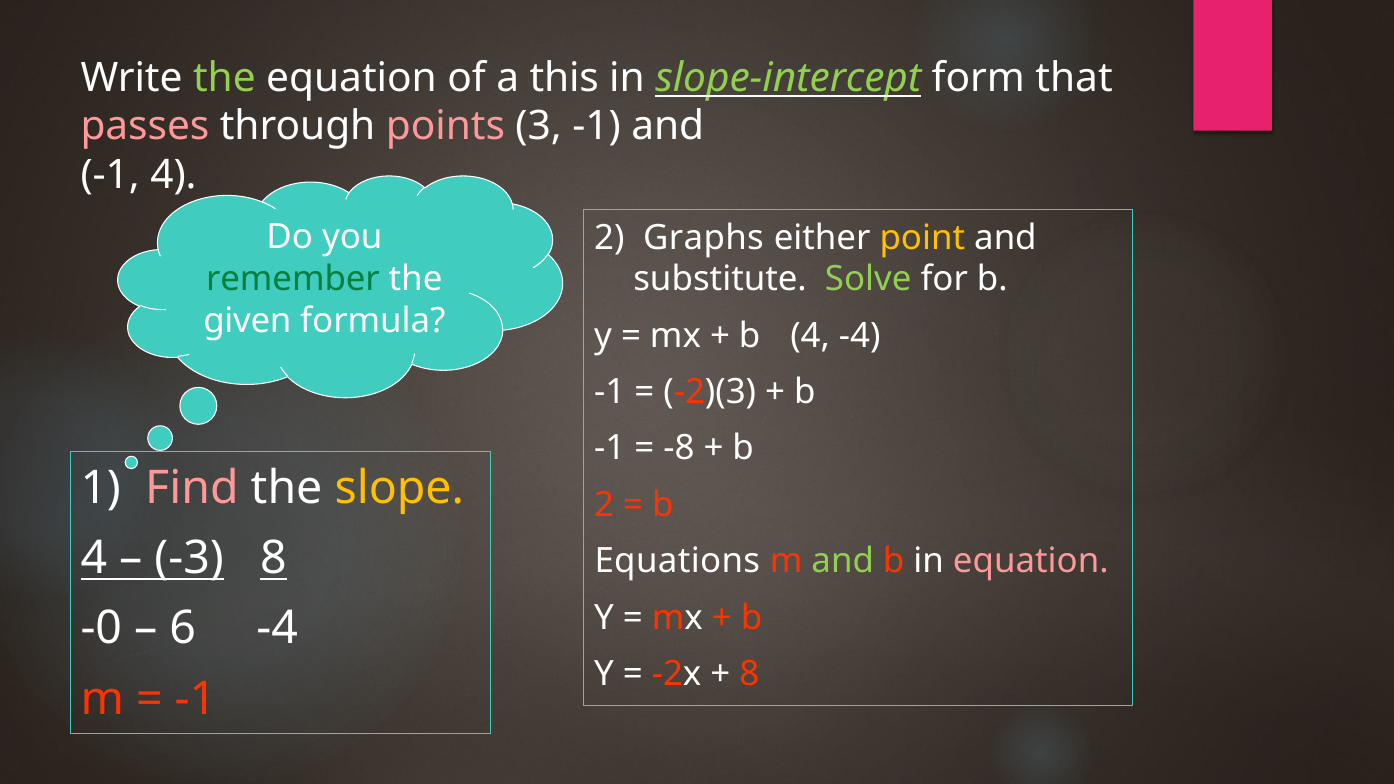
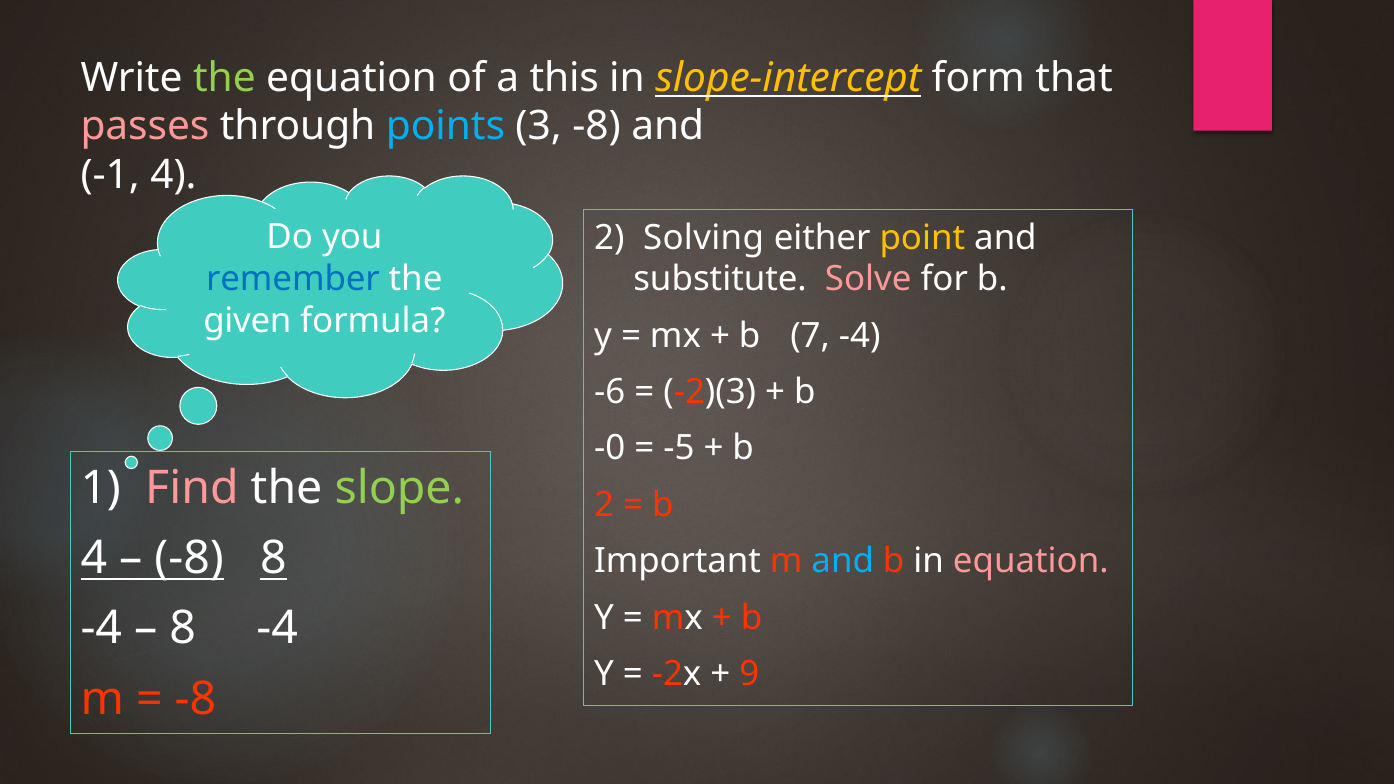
slope-intercept colour: light green -> yellow
points colour: pink -> light blue
3 -1: -1 -> -8
Graphs: Graphs -> Solving
remember colour: green -> blue
Solve colour: light green -> pink
b 4: 4 -> 7
-1 at (610, 392): -1 -> -6
-1 at (610, 449): -1 -> -0
-8: -8 -> -5
slope colour: yellow -> light green
-3 at (189, 558): -3 -> -8
Equations: Equations -> Important
and at (843, 561) colour: light green -> light blue
-0 at (101, 629): -0 -> -4
6 at (183, 629): 6 -> 8
8 at (749, 674): 8 -> 9
-1 at (195, 699): -1 -> -8
